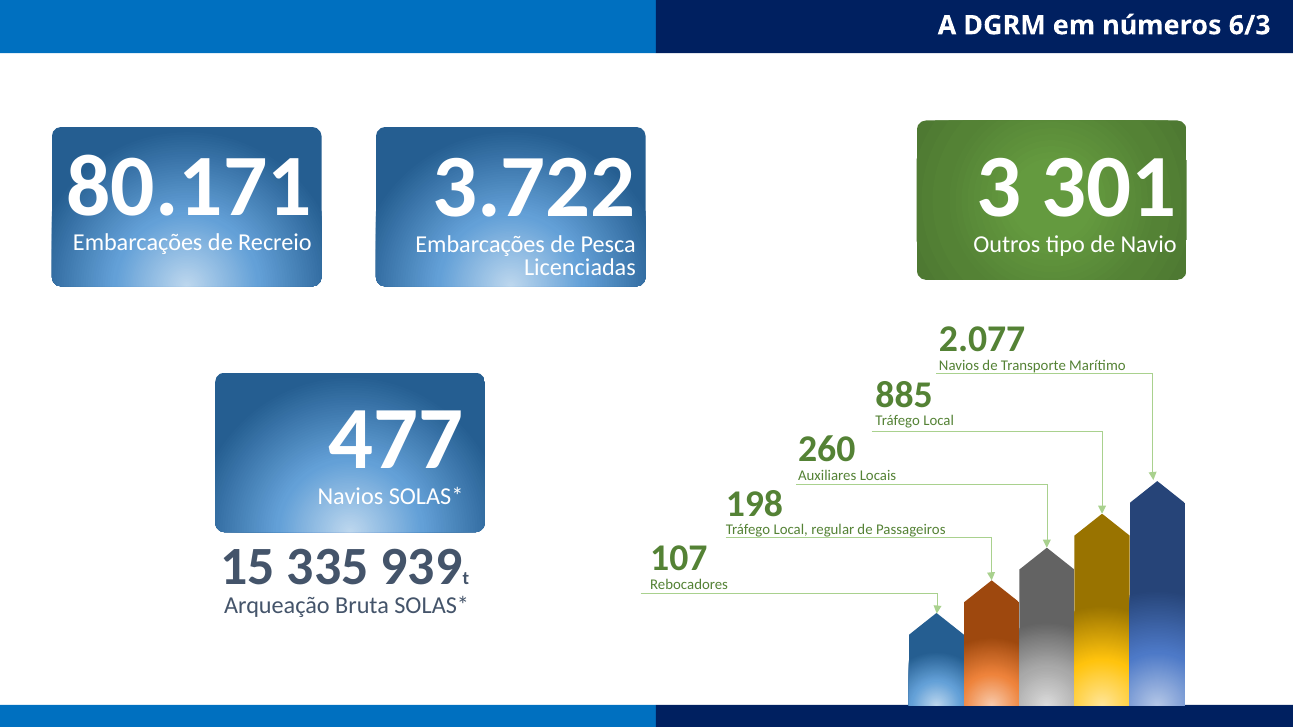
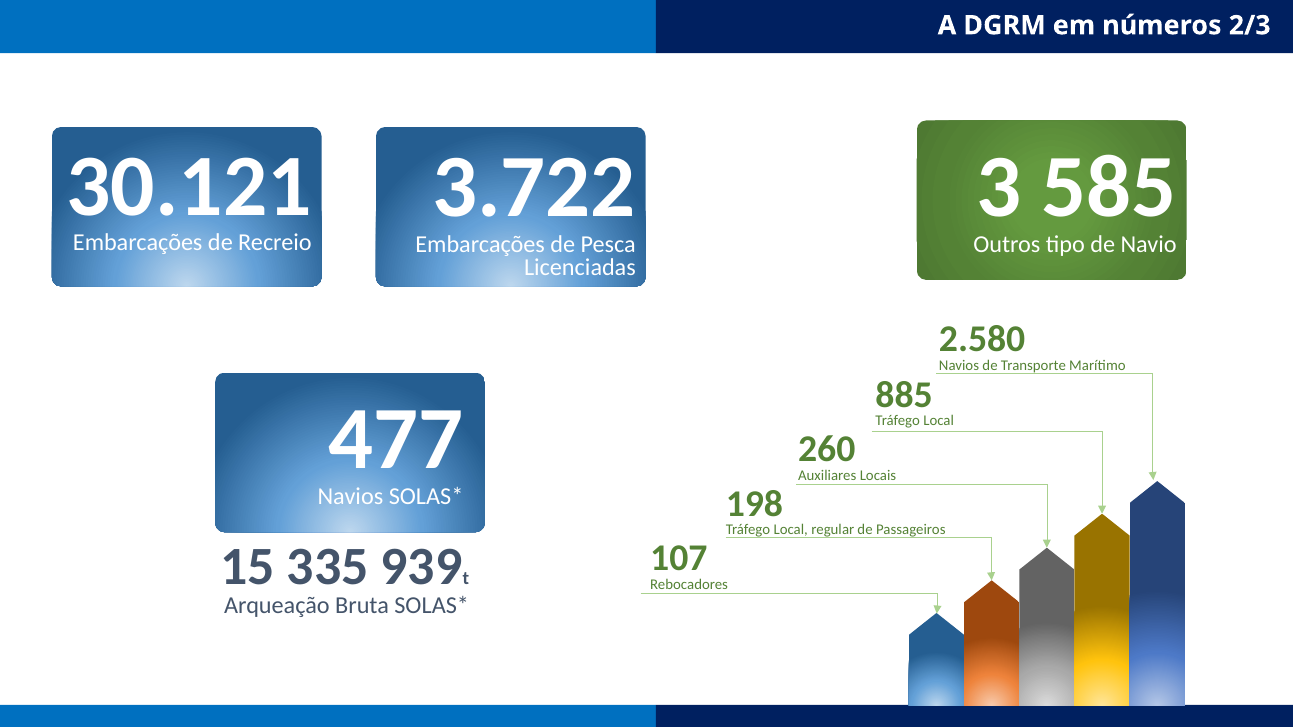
6/3: 6/3 -> 2/3
80.171: 80.171 -> 30.121
301: 301 -> 585
2.077: 2.077 -> 2.580
